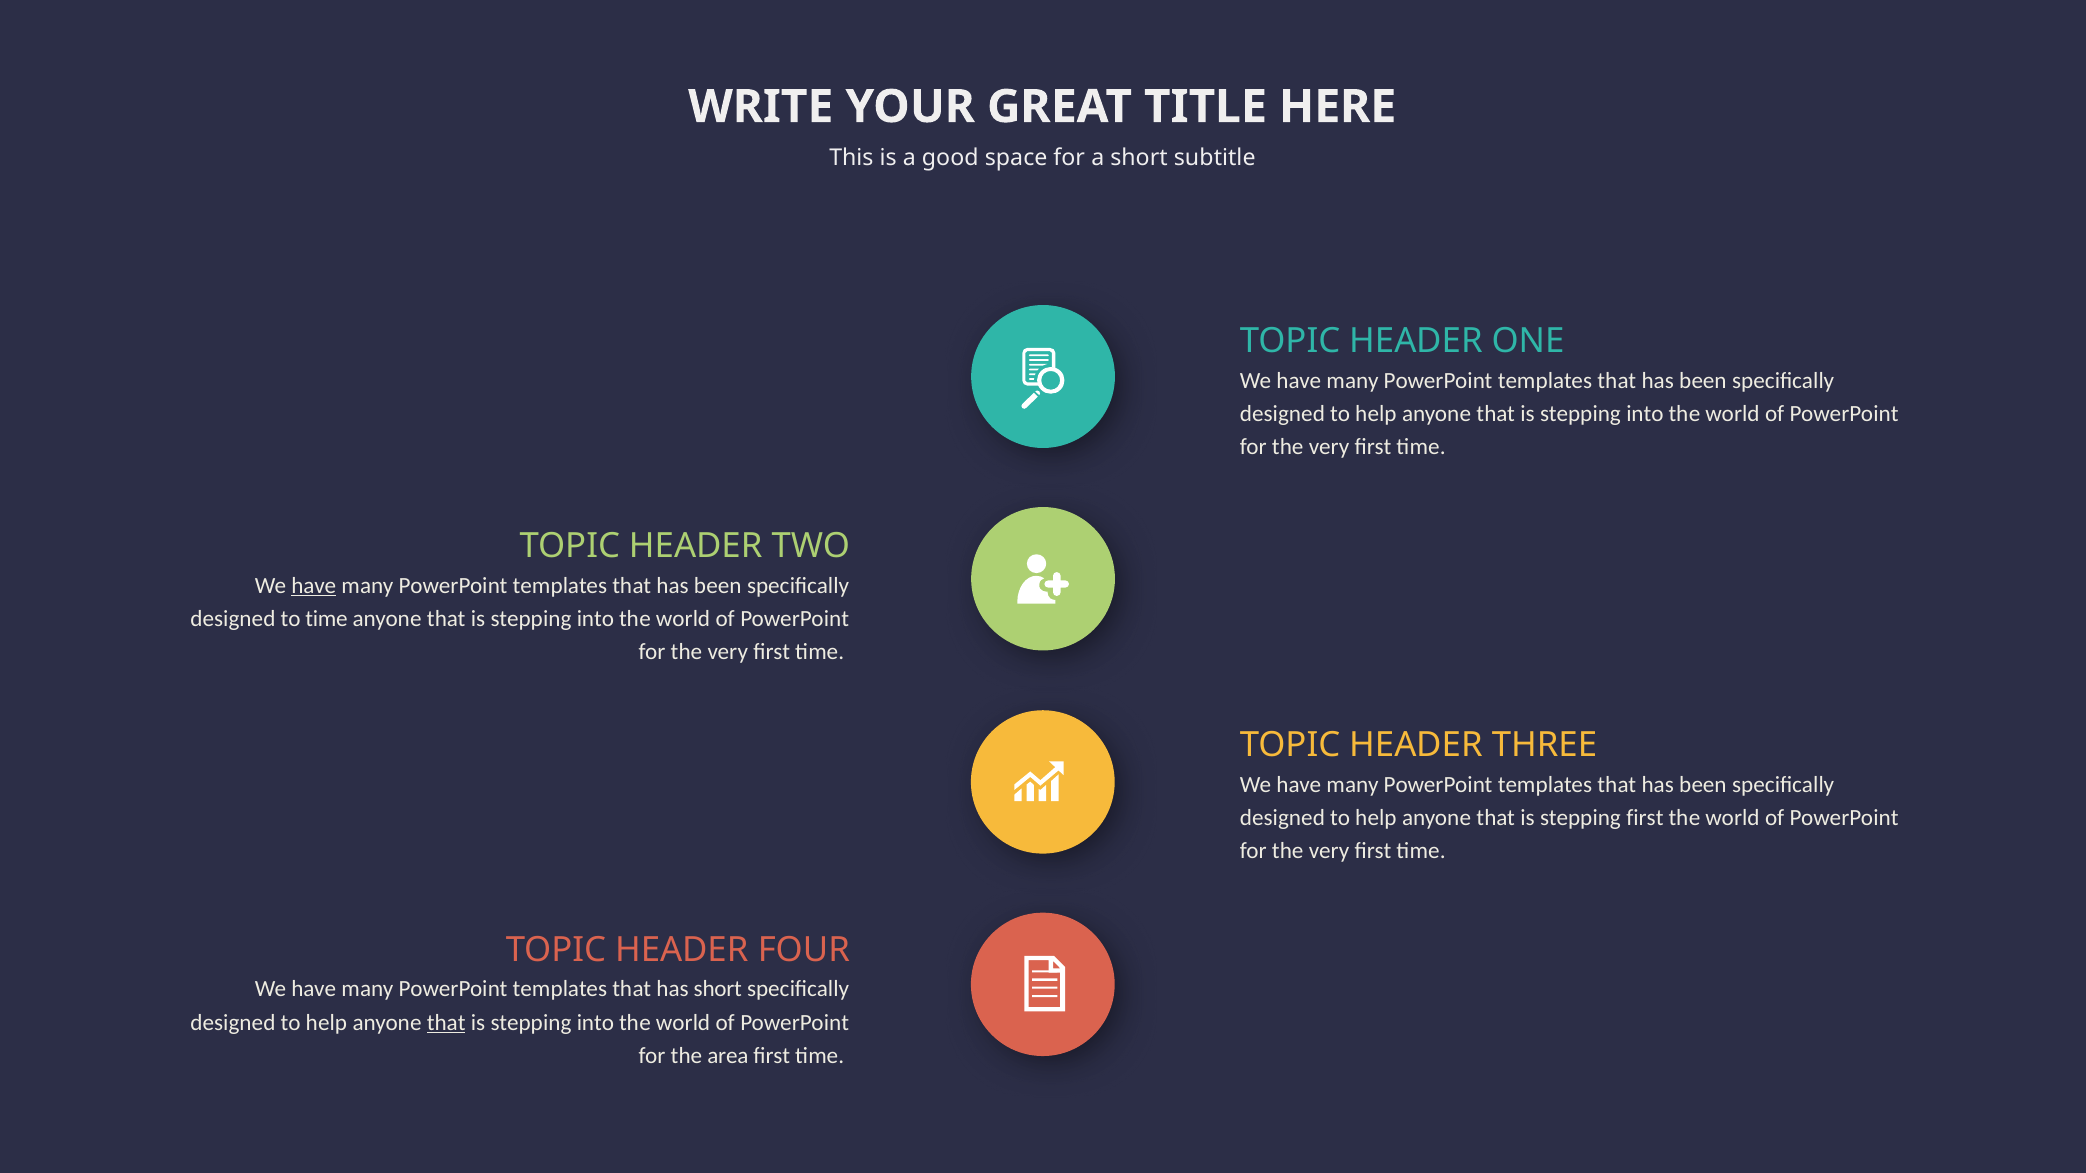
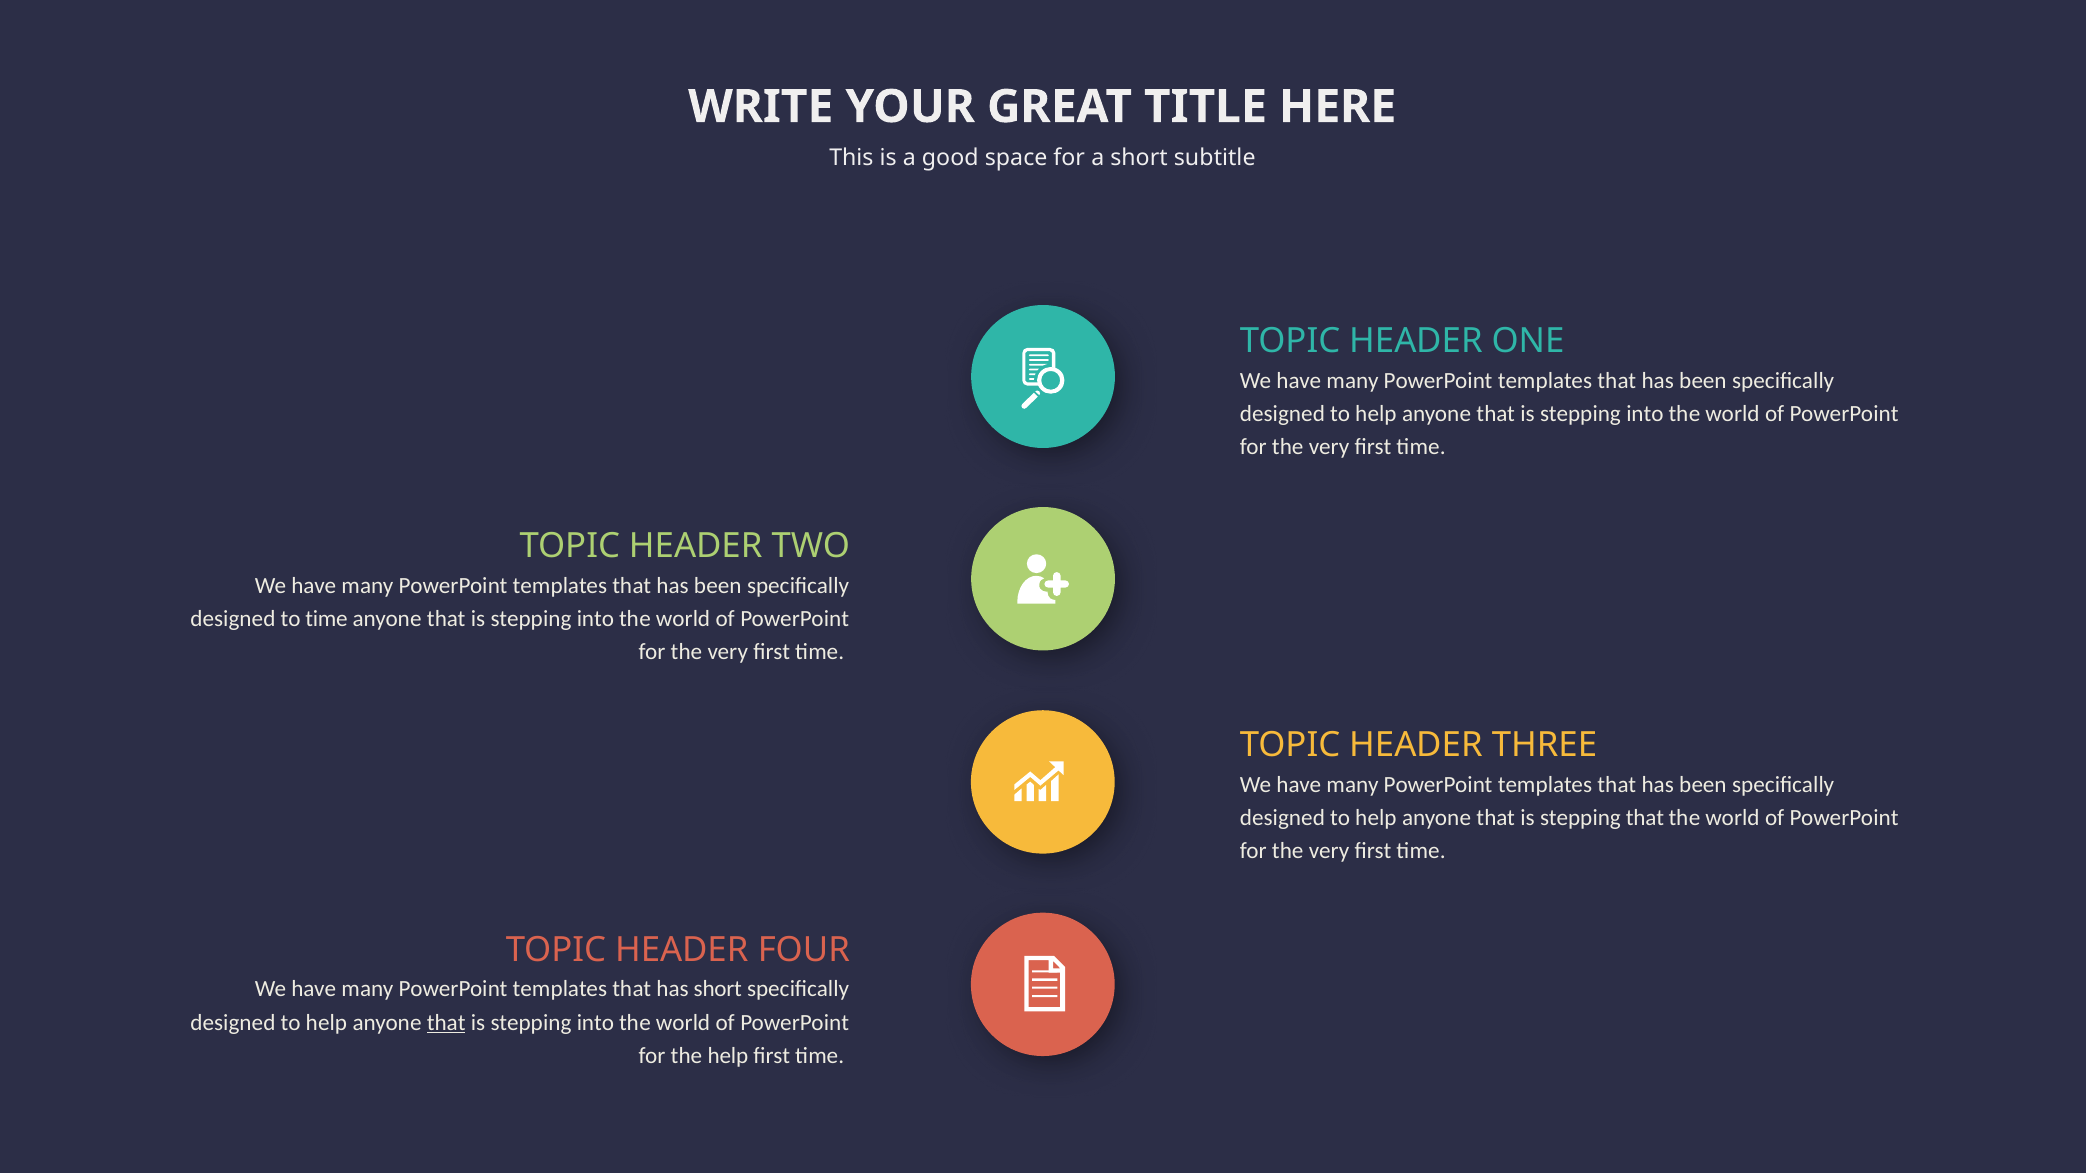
have at (314, 585) underline: present -> none
stepping first: first -> that
the area: area -> help
